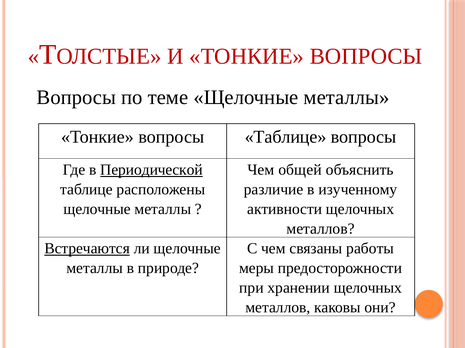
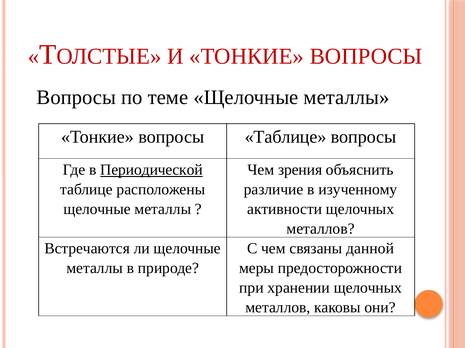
общей: общей -> зрения
Встречаются underline: present -> none
работы: работы -> данной
